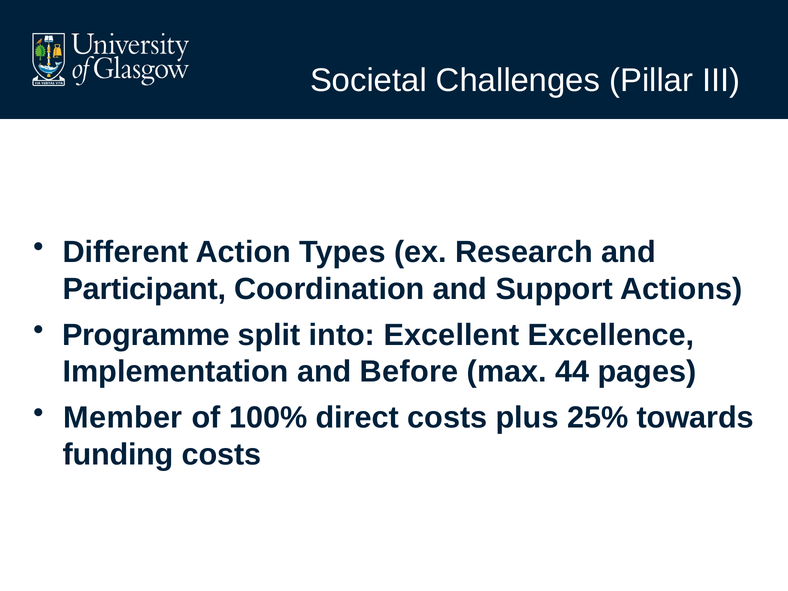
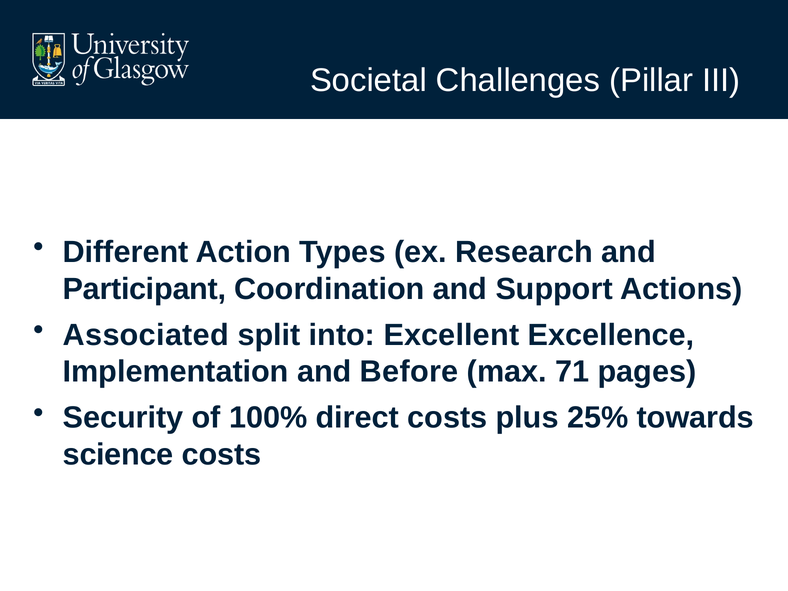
Programme: Programme -> Associated
44: 44 -> 71
Member: Member -> Security
funding: funding -> science
